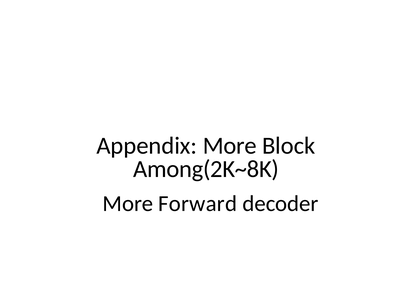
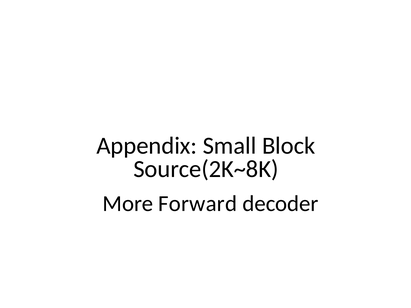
Appendix More: More -> Small
Among(2K~8K: Among(2K~8K -> Source(2K~8K
